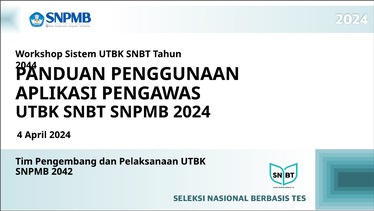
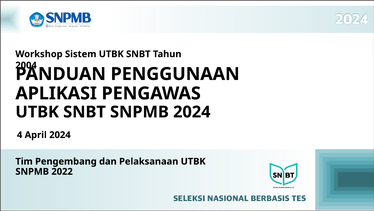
2044: 2044 -> 2004
2042: 2042 -> 2022
